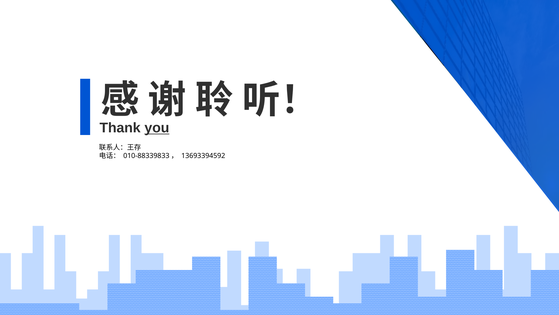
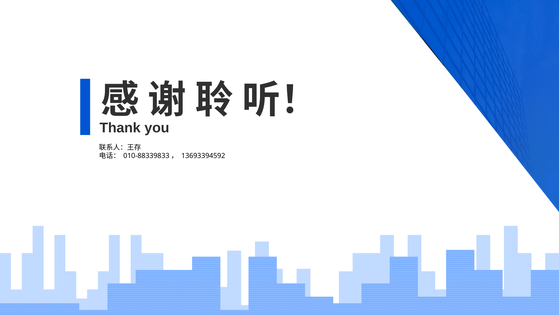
you underline: present -> none
